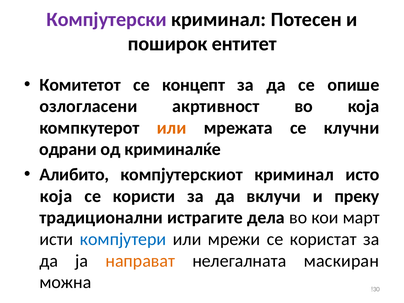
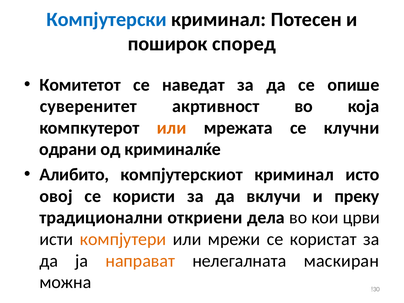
Компјутерски colour: purple -> blue
ентитет: ентитет -> според
концепт: концепт -> наведат
озлогласени: озлогласени -> суверенитет
која at (56, 196): која -> овој
истрагите: истрагите -> откриени
март: март -> црви
компјутери colour: blue -> orange
